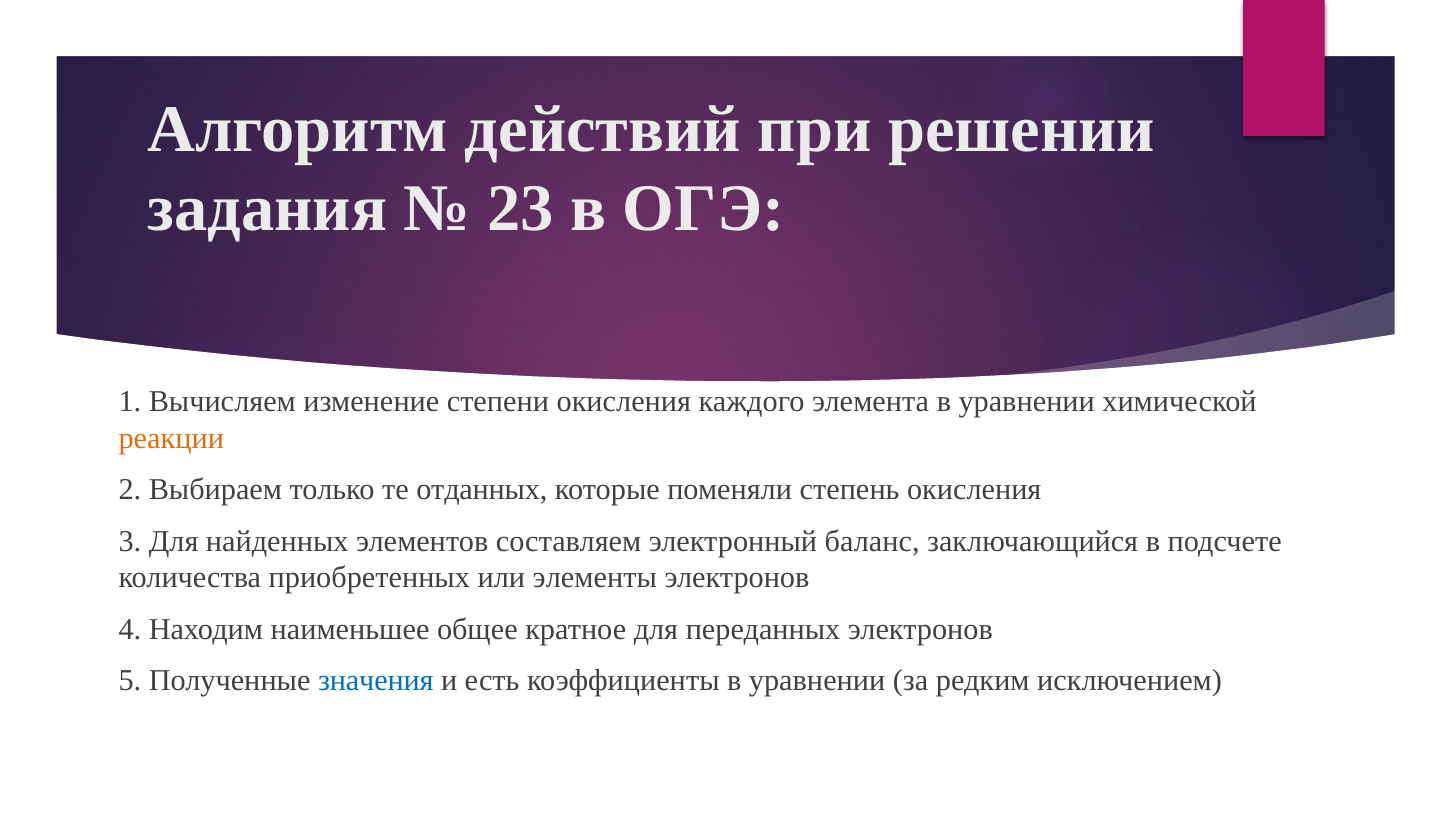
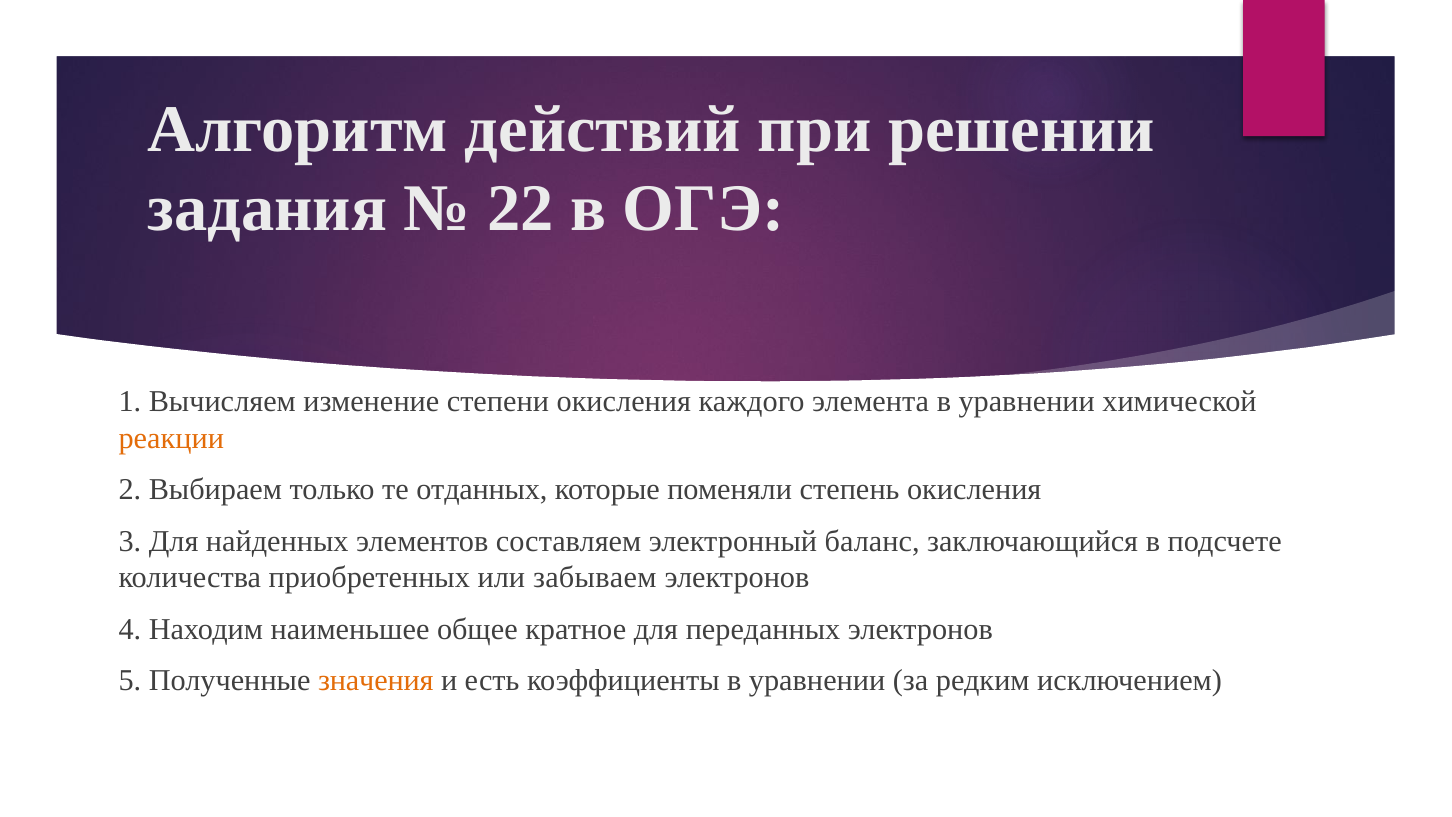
23: 23 -> 22
элементы: элементы -> забываем
значения colour: blue -> orange
